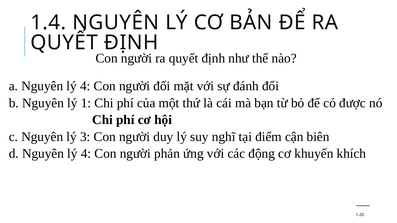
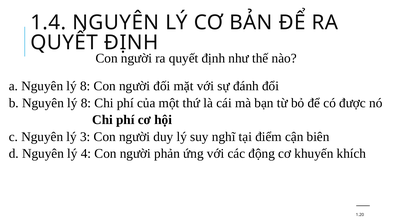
a Nguyên lý 4: 4 -> 8
b Nguyên lý 1: 1 -> 8
